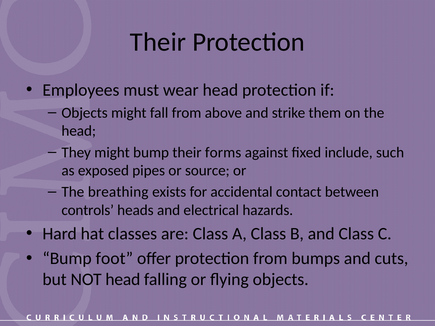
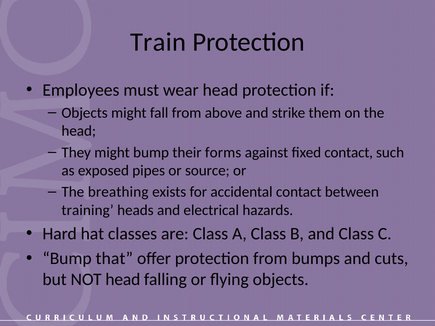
Their at (158, 42): Their -> Train
fixed include: include -> contact
controls: controls -> training
foot: foot -> that
